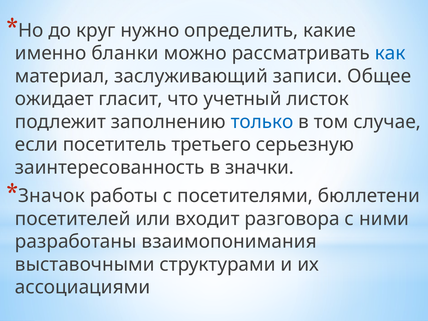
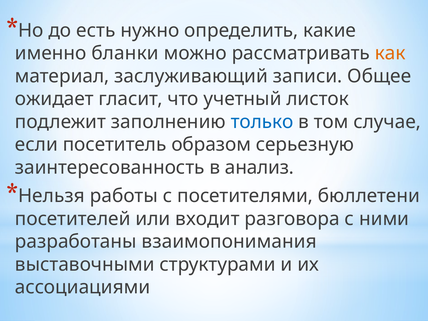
круг: круг -> есть
как colour: blue -> orange
третьего: третьего -> образом
значки: значки -> анализ
Значок: Значок -> Нельзя
